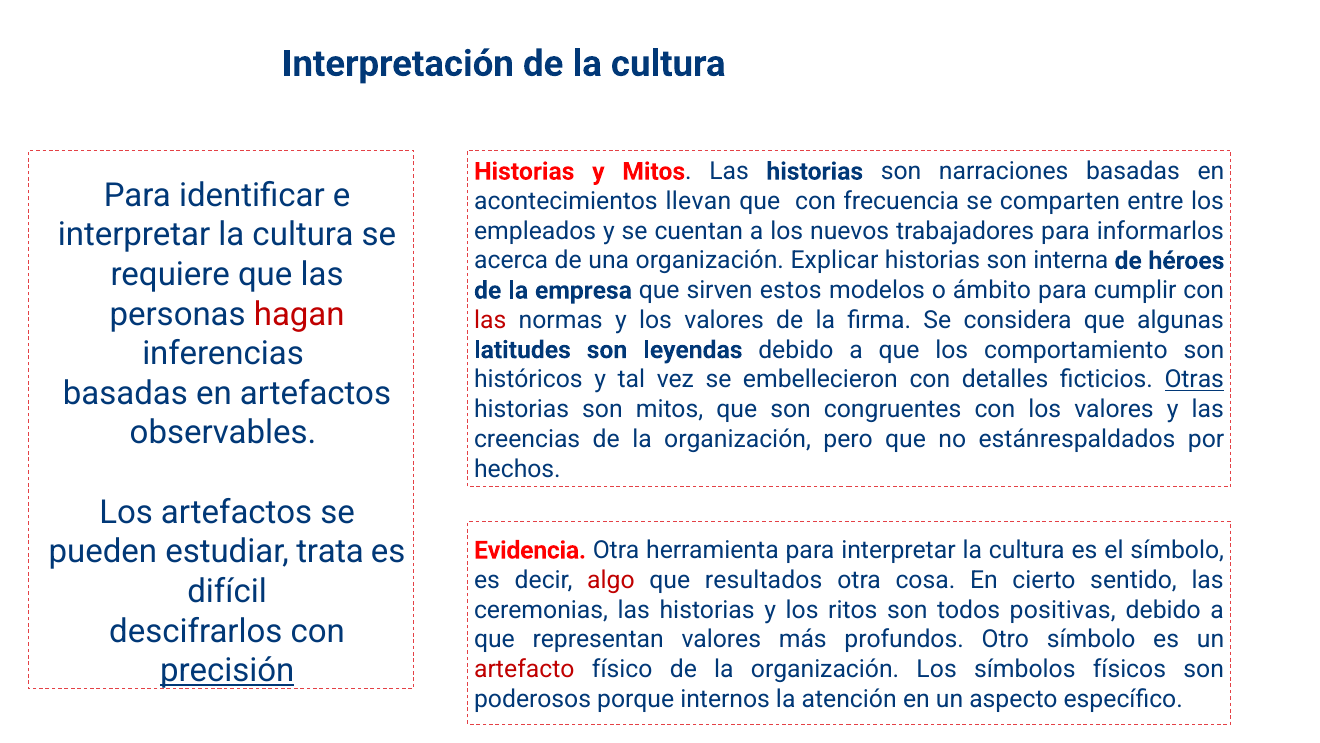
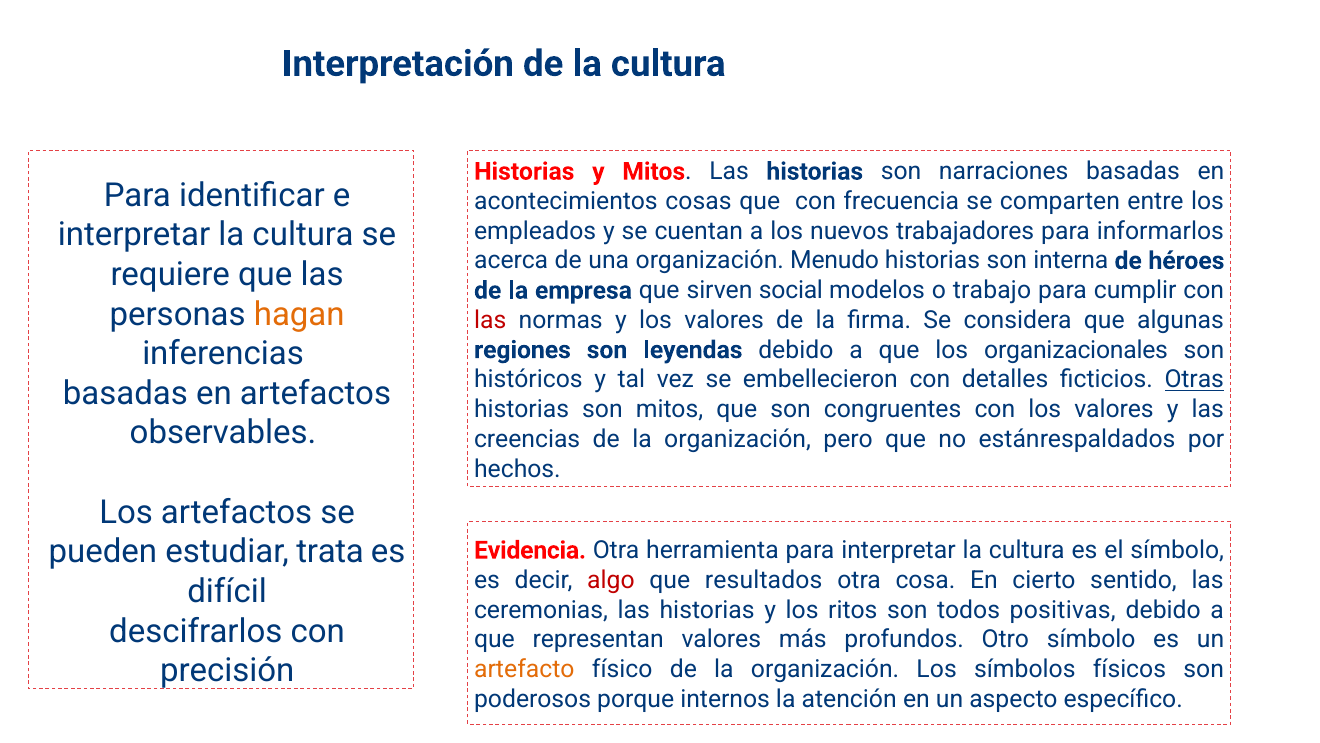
llevan: llevan -> cosas
Explicar: Explicar -> Menudo
estos: estos -> social
ámbito: ámbito -> trabajo
hagan colour: red -> orange
latitudes: latitudes -> regiones
comportamiento: comportamiento -> organizacionales
precisión underline: present -> none
artefacto colour: red -> orange
